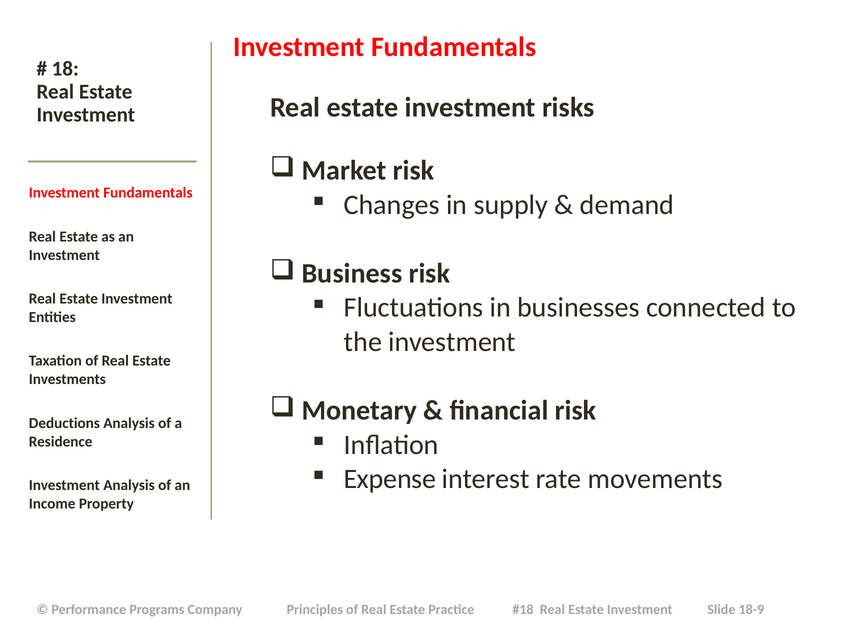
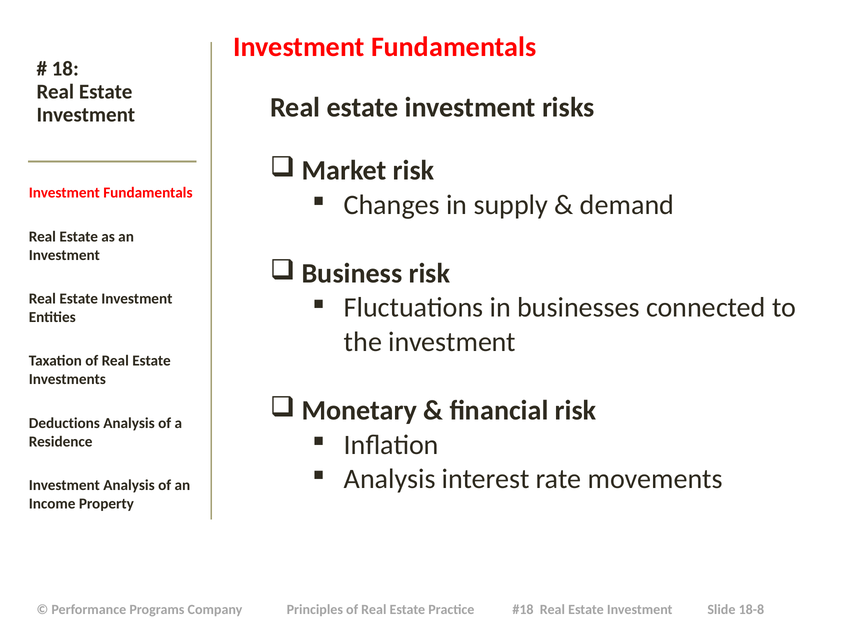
Expense at (390, 479): Expense -> Analysis
18-9: 18-9 -> 18-8
